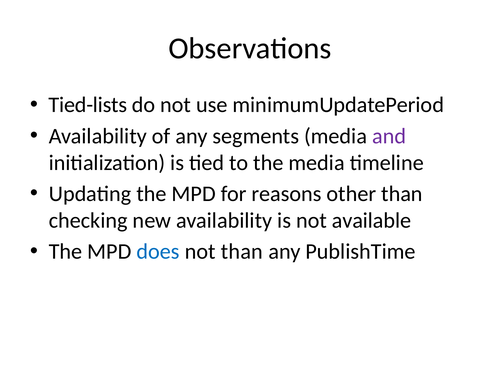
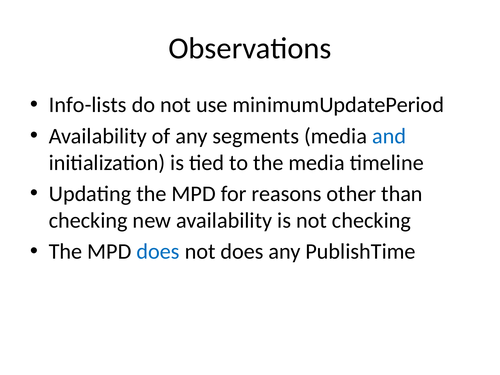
Tied-lists: Tied-lists -> Info-lists
and colour: purple -> blue
not available: available -> checking
not than: than -> does
